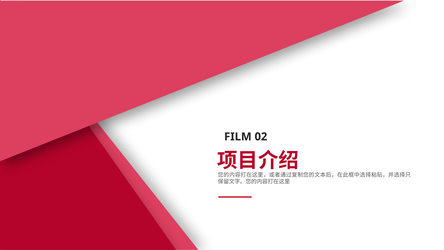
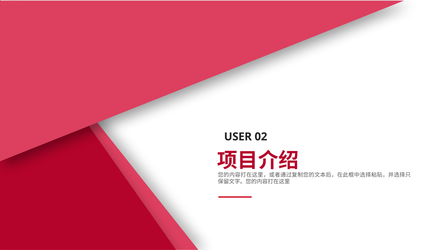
FILM: FILM -> USER
